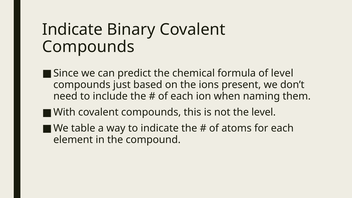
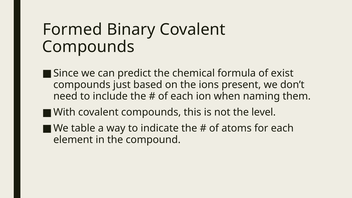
Indicate at (72, 30): Indicate -> Formed
of level: level -> exist
